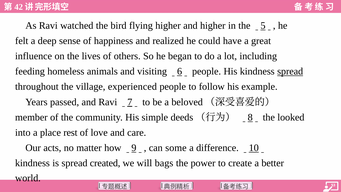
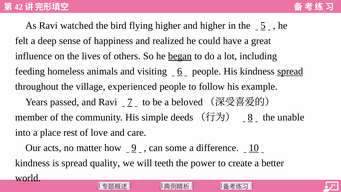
began underline: none -> present
looked: looked -> unable
created: created -> quality
bags: bags -> teeth
